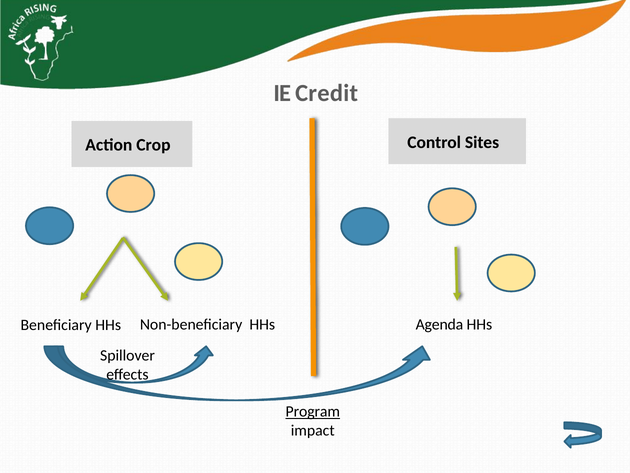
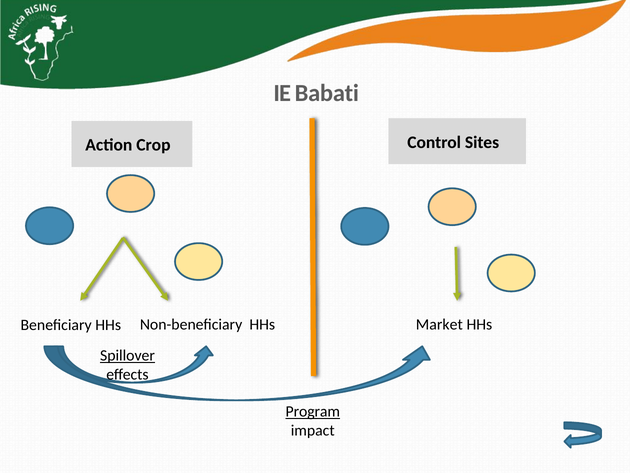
Credit: Credit -> Babati
Agenda: Agenda -> Market
Spillover underline: none -> present
